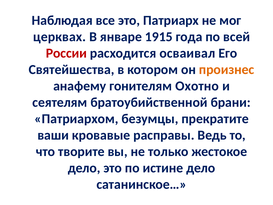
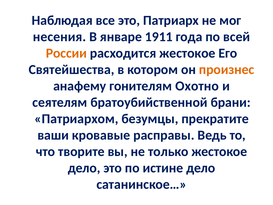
церквах: церквах -> несения
1915: 1915 -> 1911
России colour: red -> orange
расходится осваивал: осваивал -> жестокое
